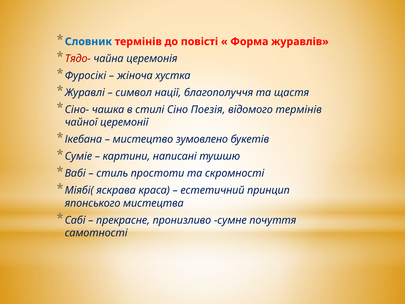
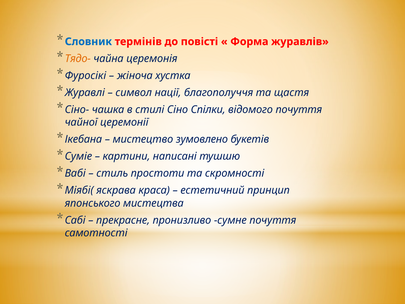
Тядо- colour: red -> orange
Поезія: Поезія -> Спілки
відомого термінів: термінів -> почуття
